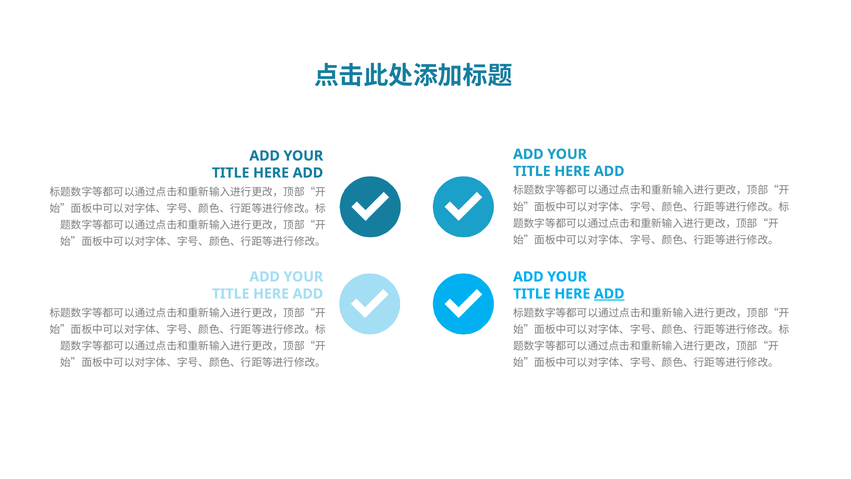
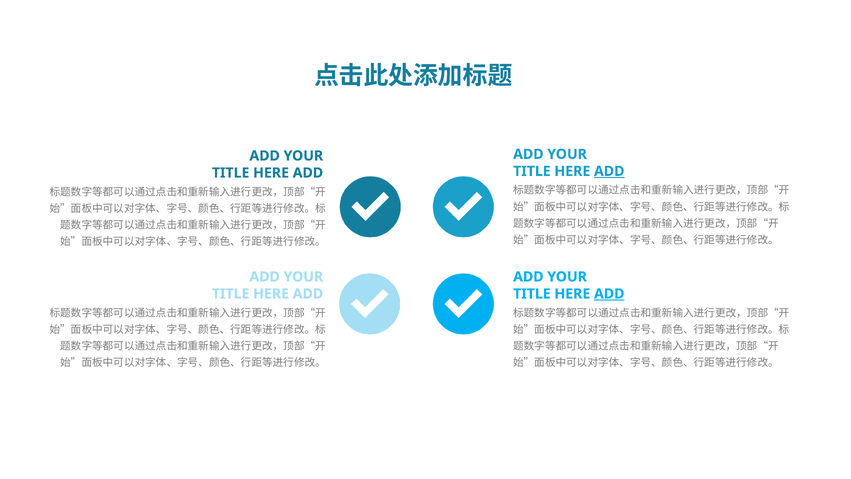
ADD at (609, 171) underline: none -> present
